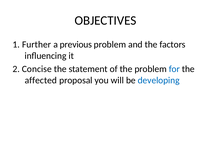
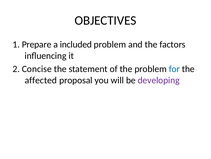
Further: Further -> Prepare
previous: previous -> included
developing colour: blue -> purple
